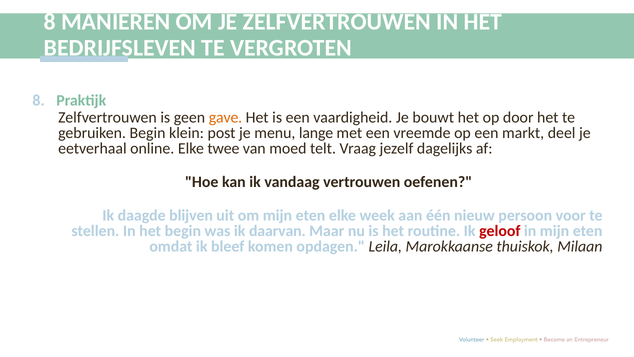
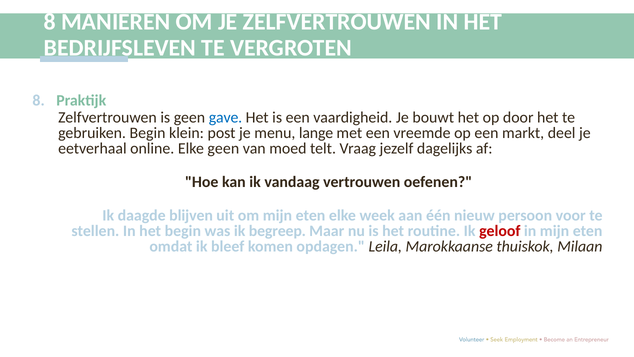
gave colour: orange -> blue
Elke twee: twee -> geen
daarvan: daarvan -> begreep
